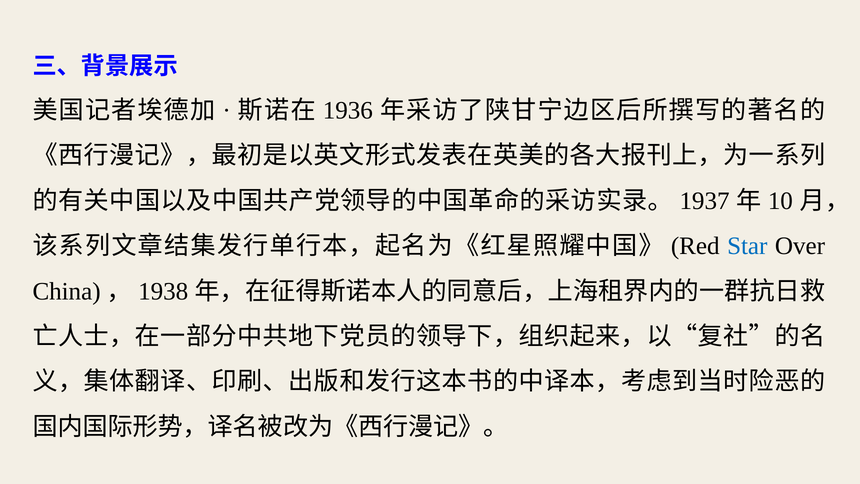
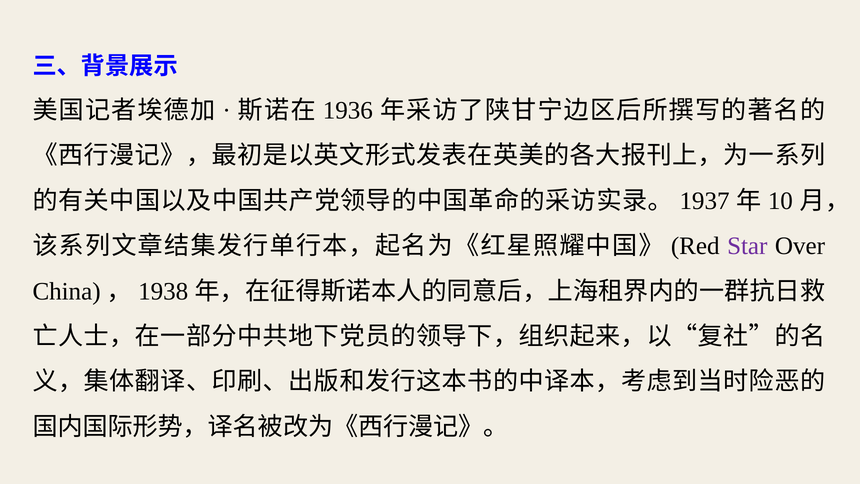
Star colour: blue -> purple
